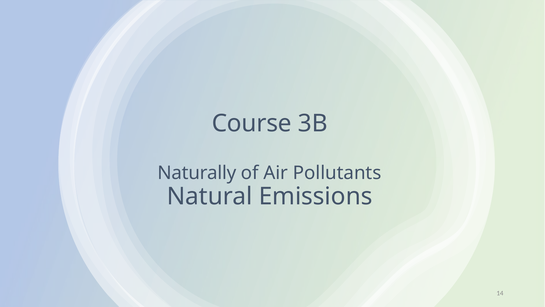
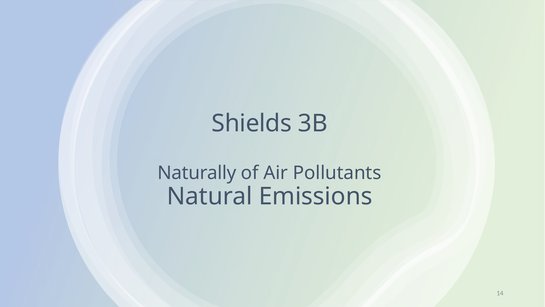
Course: Course -> Shields
